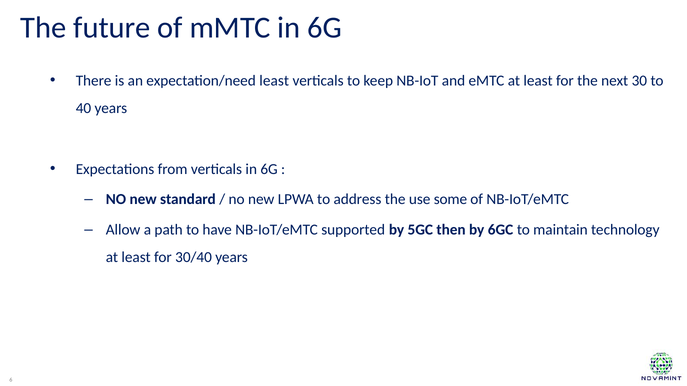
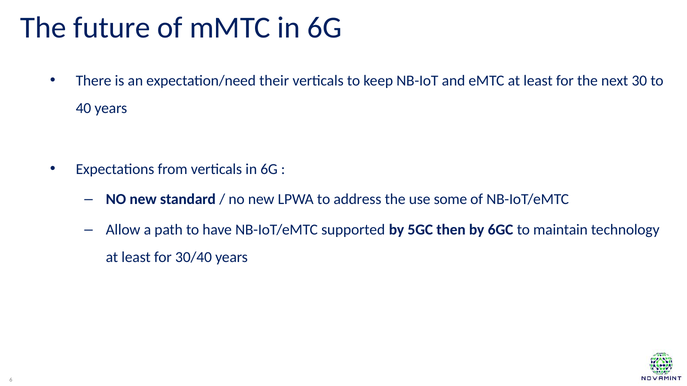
expectation/need least: least -> their
